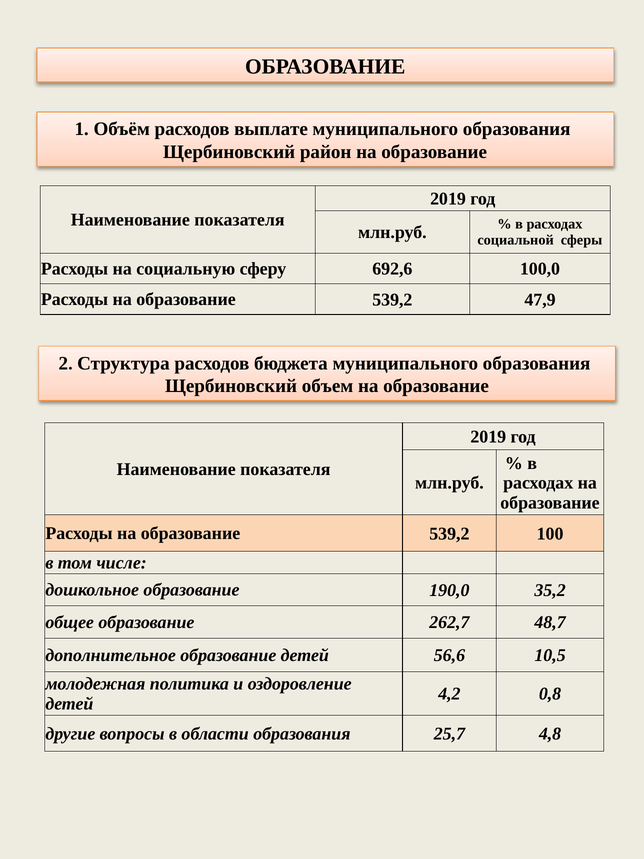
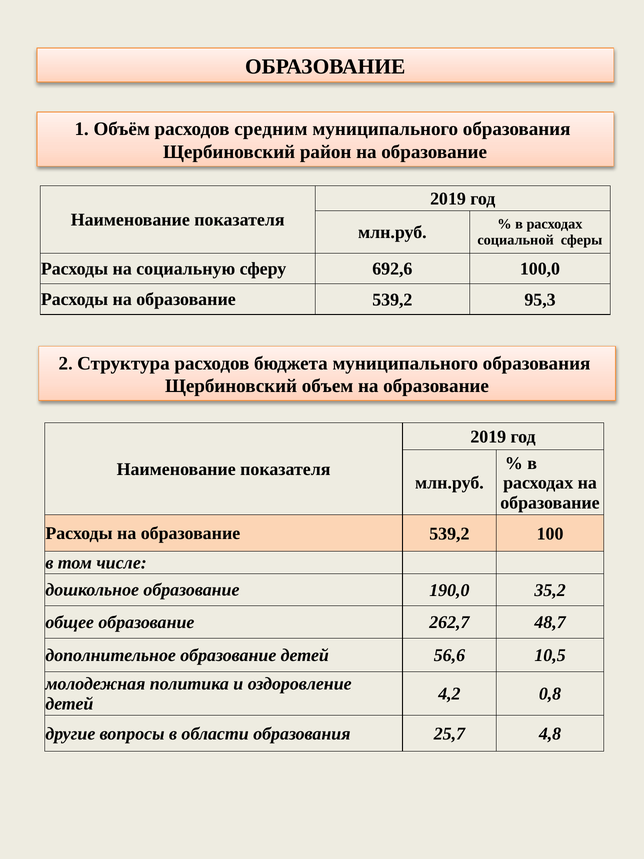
выплате: выплате -> средним
47,9: 47,9 -> 95,3
